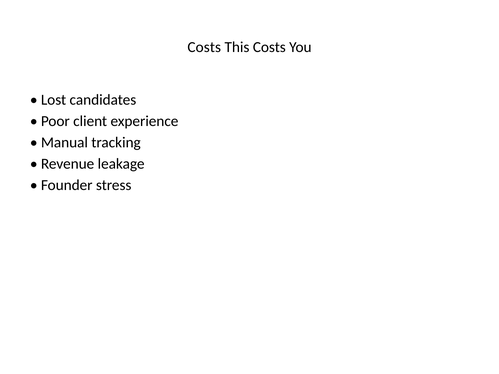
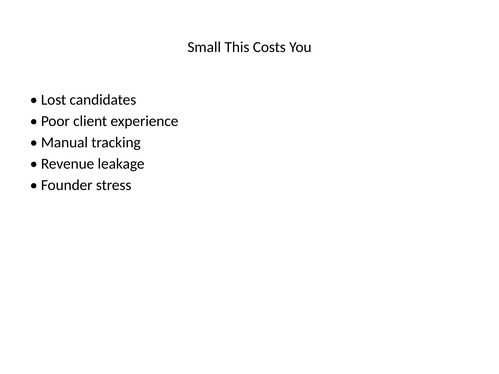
Costs at (204, 47): Costs -> Small
